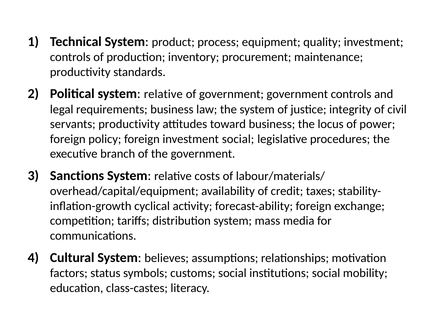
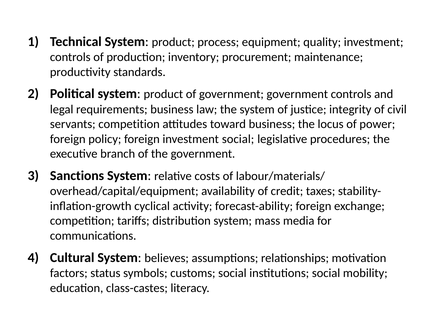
Political system relative: relative -> product
servants productivity: productivity -> competition
